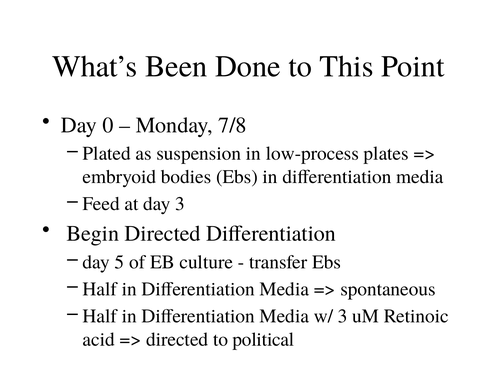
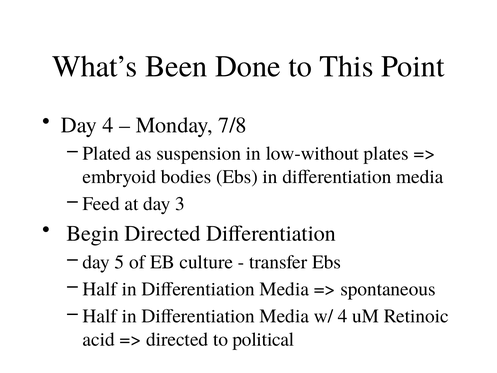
Day 0: 0 -> 4
low-process: low-process -> low-without
w/ 3: 3 -> 4
